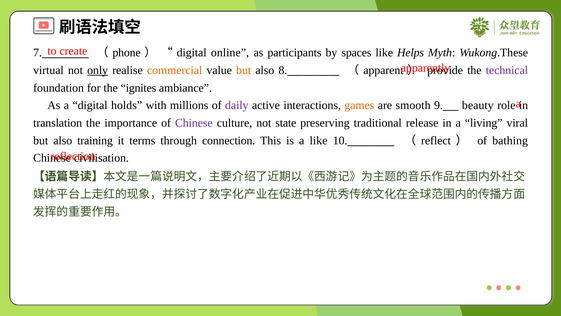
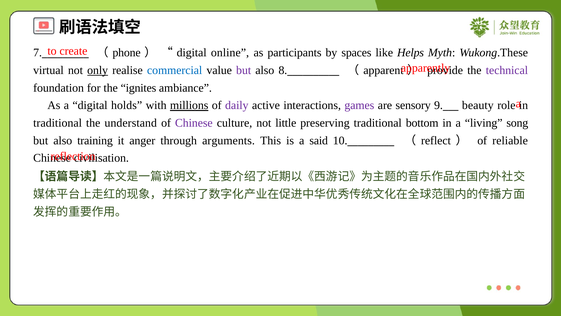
commercial colour: orange -> blue
but at (244, 70) colour: orange -> purple
millions underline: none -> present
games colour: orange -> purple
smooth: smooth -> sensory
translation at (58, 123): translation -> traditional
importance: importance -> understand
state: state -> little
release: release -> bottom
viral: viral -> song
terms: terms -> anger
connection: connection -> arguments
a like: like -> said
bathing: bathing -> reliable
